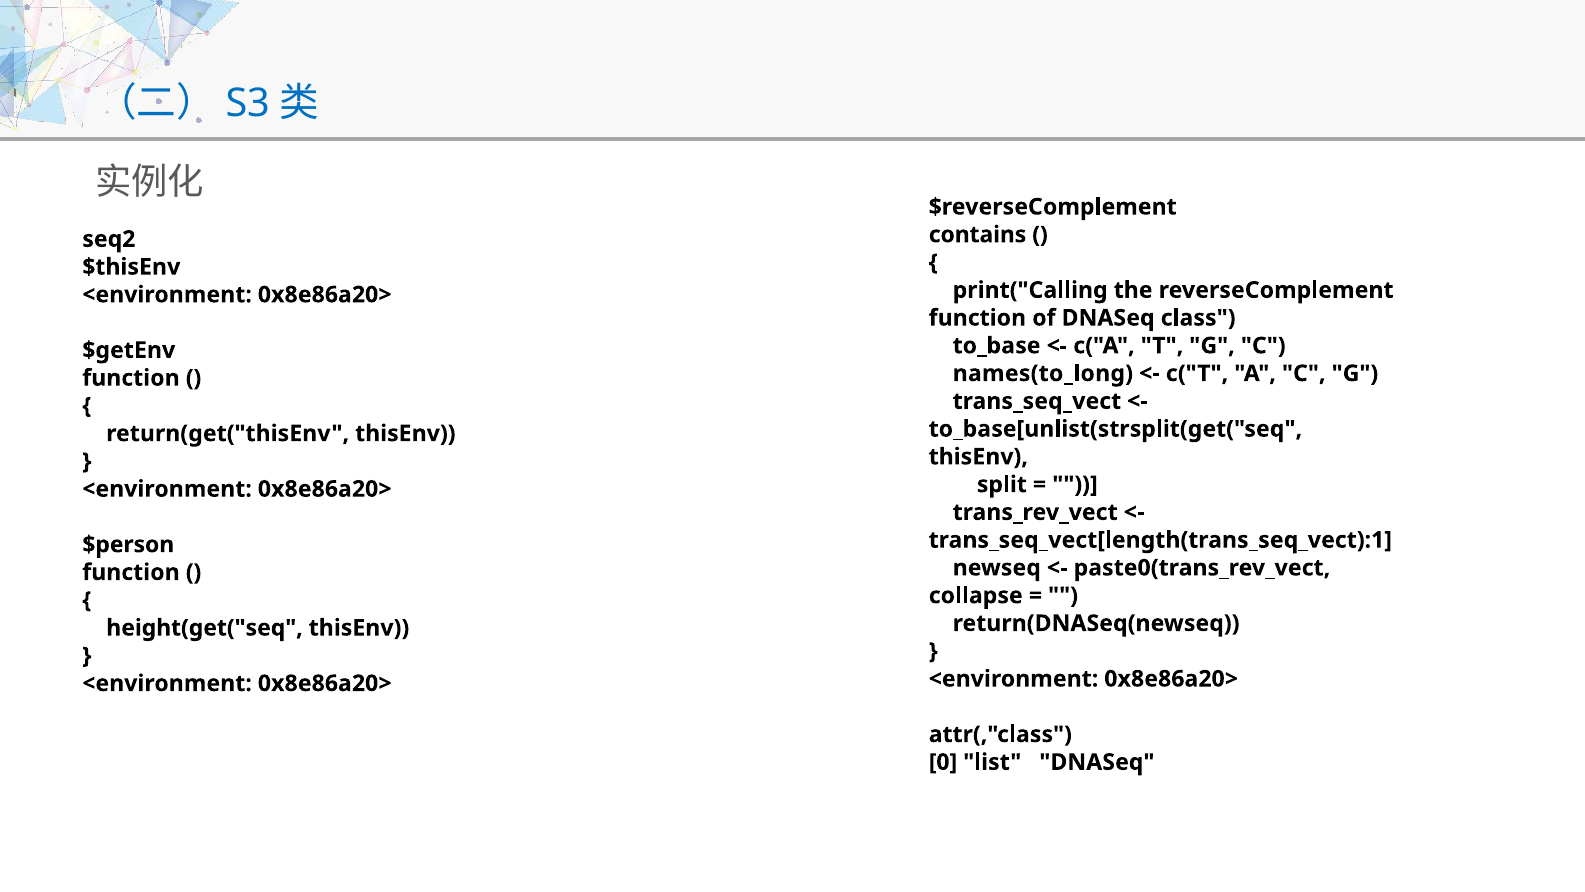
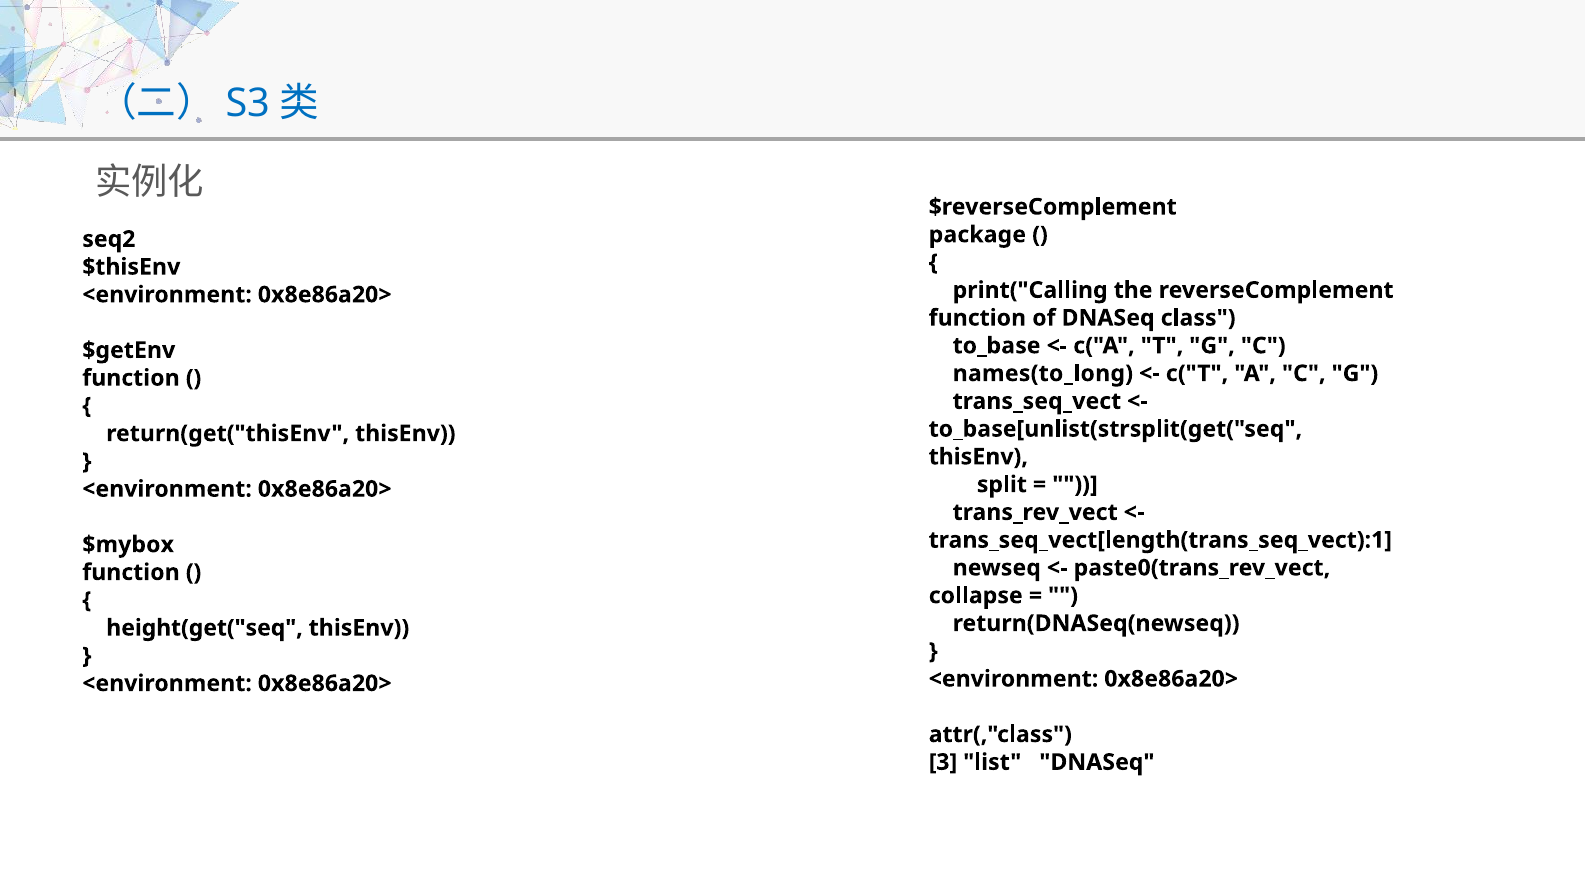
contains: contains -> package
$person: $person -> $mybox
0: 0 -> 3
